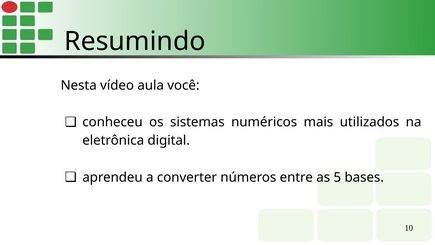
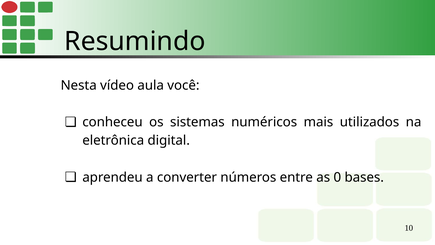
5: 5 -> 0
